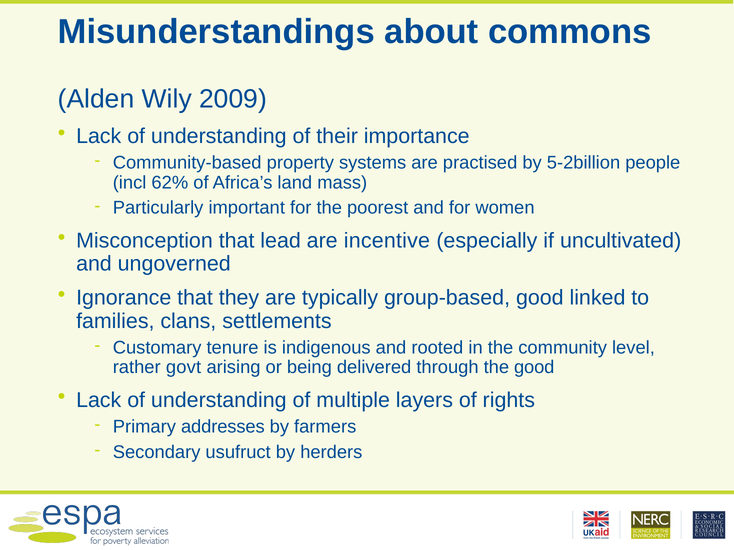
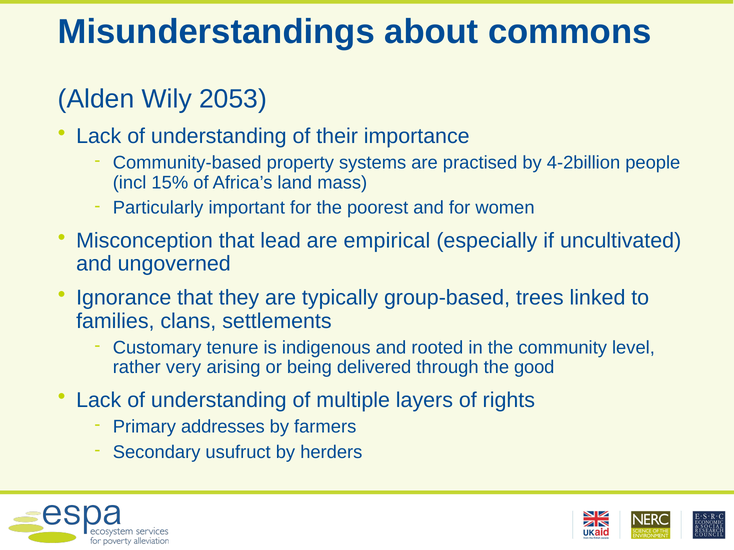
2009: 2009 -> 2053
5-2billion: 5-2billion -> 4-2billion
62%: 62% -> 15%
incentive: incentive -> empirical
group-based good: good -> trees
govt: govt -> very
